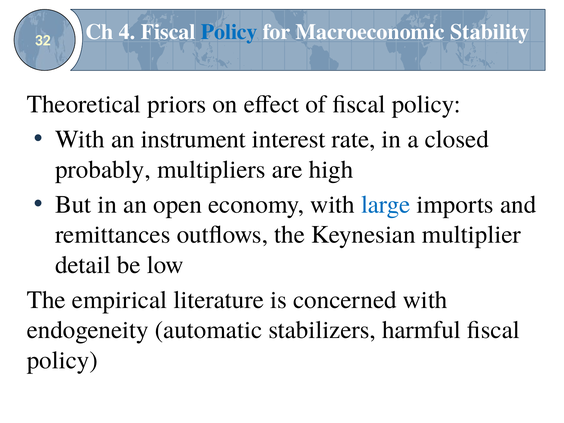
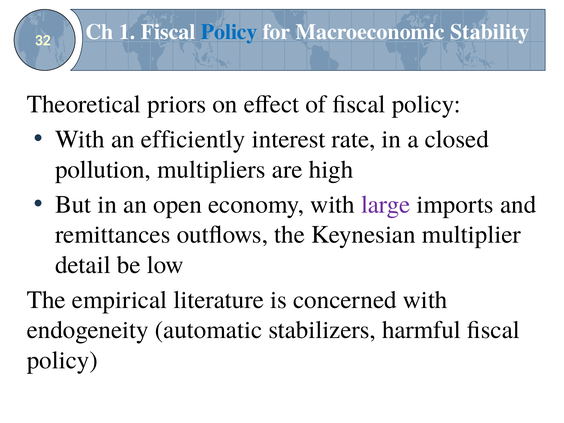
4: 4 -> 1
instrument: instrument -> efficiently
probably: probably -> pollution
large colour: blue -> purple
